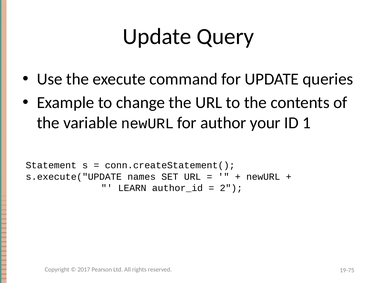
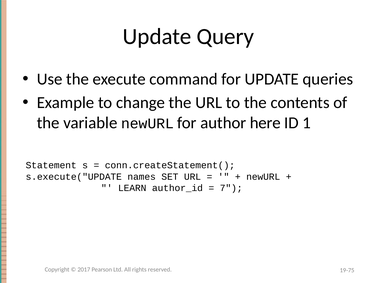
your: your -> here
2: 2 -> 7
